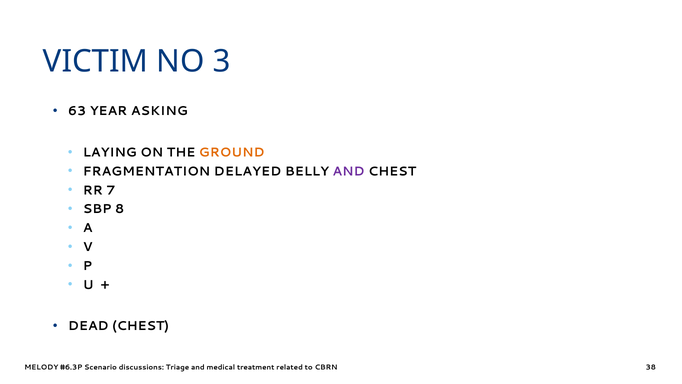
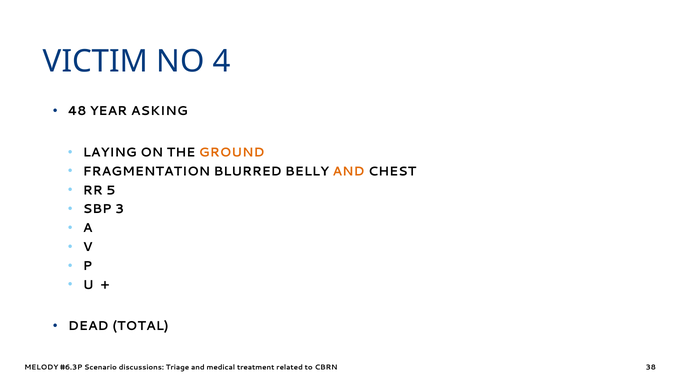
3: 3 -> 4
63: 63 -> 48
DELAYED: DELAYED -> BLURRED
AND at (349, 171) colour: purple -> orange
7: 7 -> 5
8: 8 -> 3
DEAD CHEST: CHEST -> TOTAL
